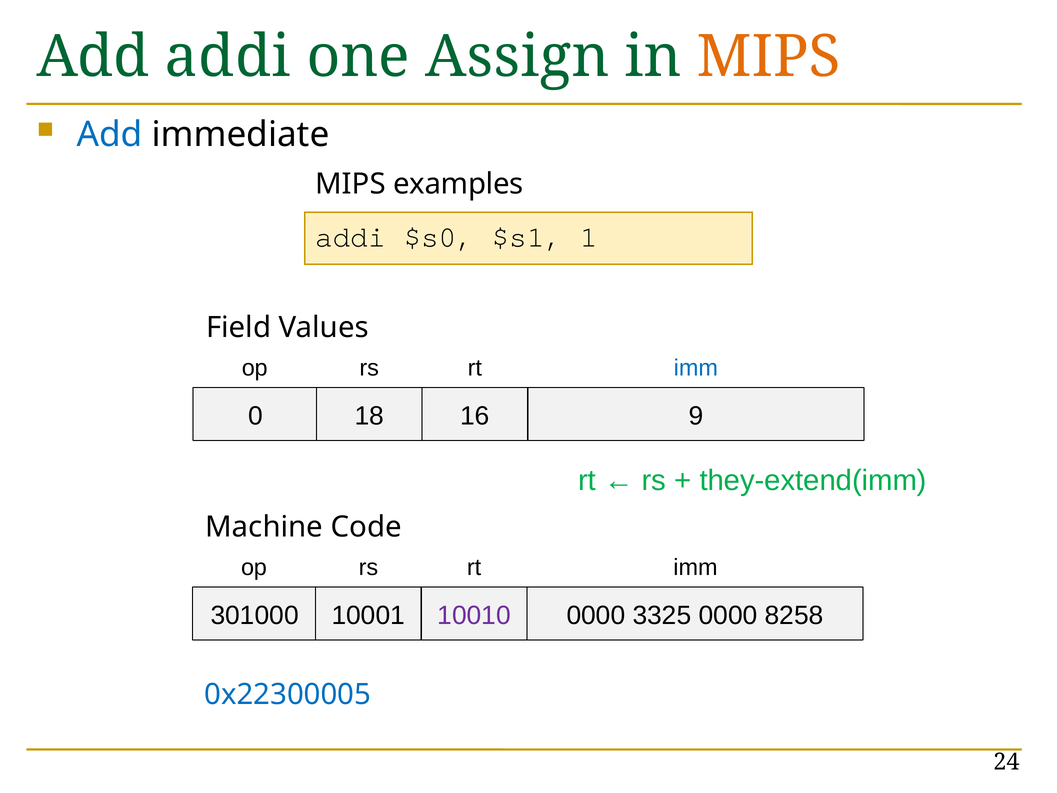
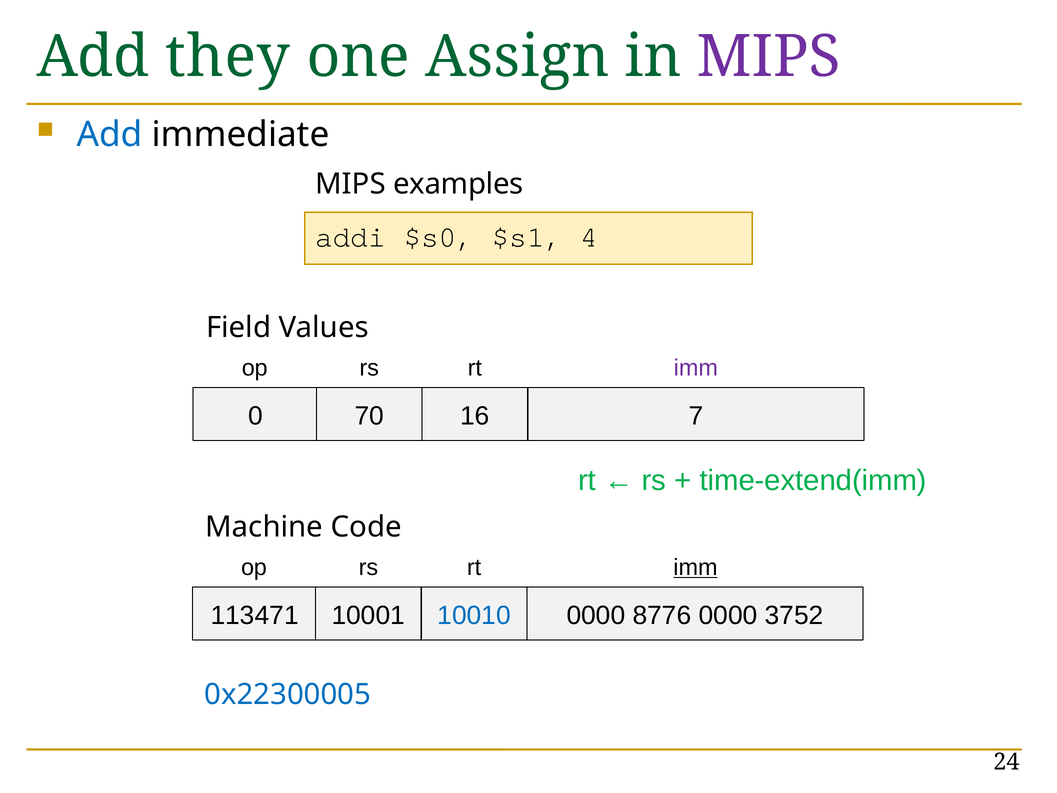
Add addi: addi -> they
MIPS at (769, 57) colour: orange -> purple
1: 1 -> 4
imm at (696, 368) colour: blue -> purple
18: 18 -> 70
9: 9 -> 7
they-extend(imm: they-extend(imm -> time-extend(imm
imm at (695, 567) underline: none -> present
301000: 301000 -> 113471
10010 colour: purple -> blue
3325: 3325 -> 8776
8258: 8258 -> 3752
